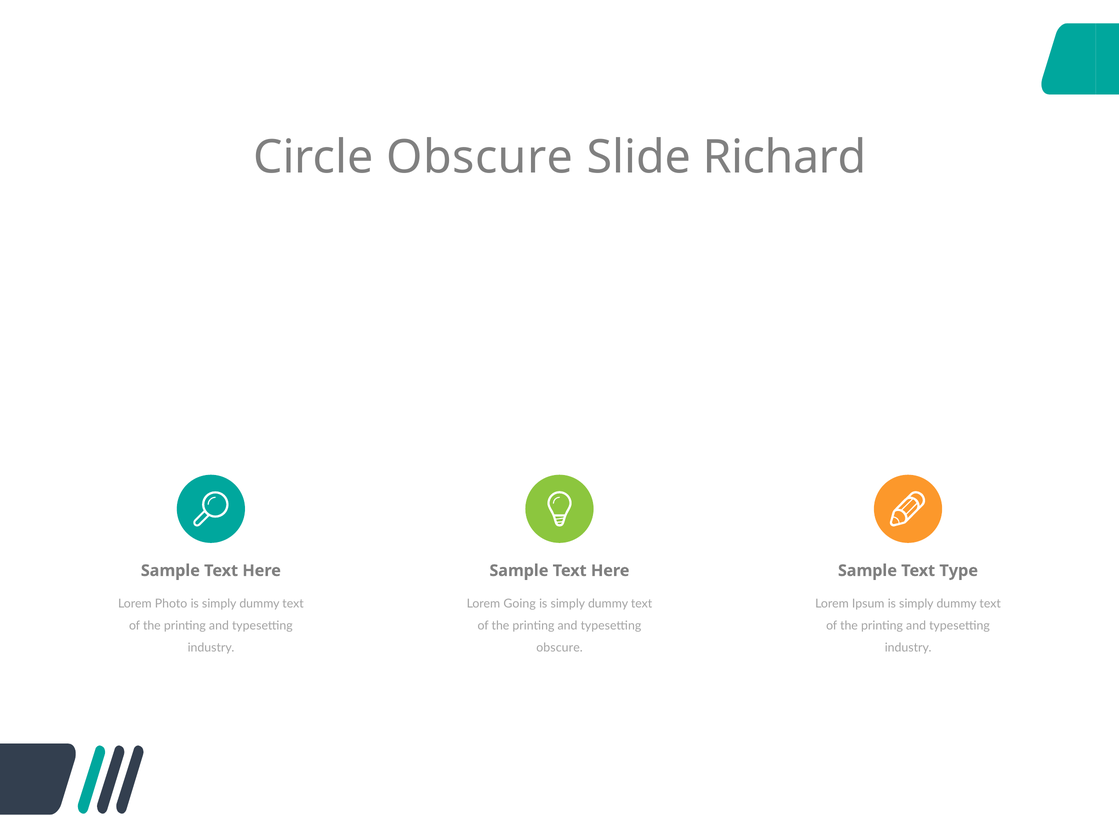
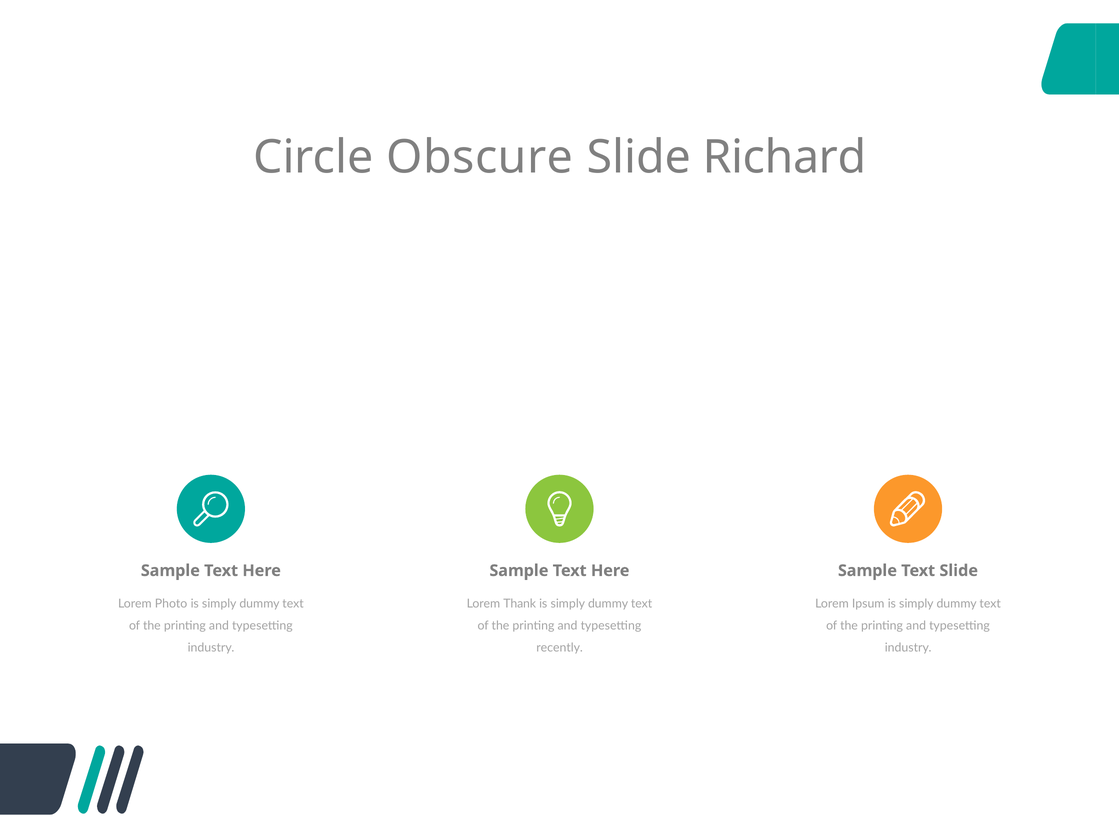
Text Type: Type -> Slide
Going: Going -> Thank
obscure at (560, 648): obscure -> recently
